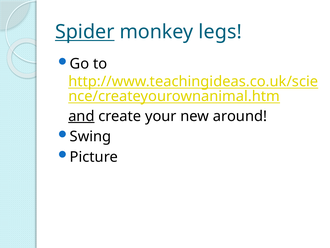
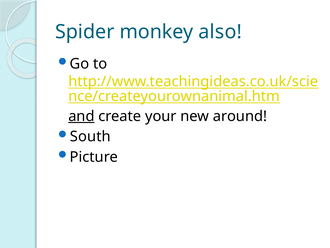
Spider underline: present -> none
legs: legs -> also
Swing: Swing -> South
